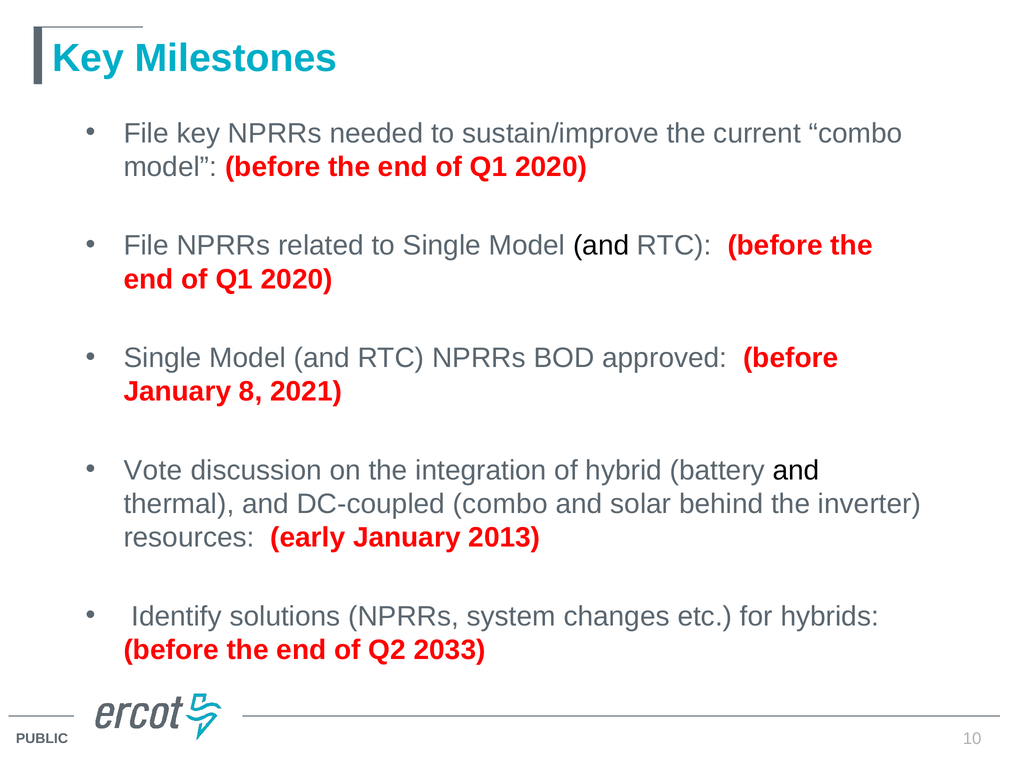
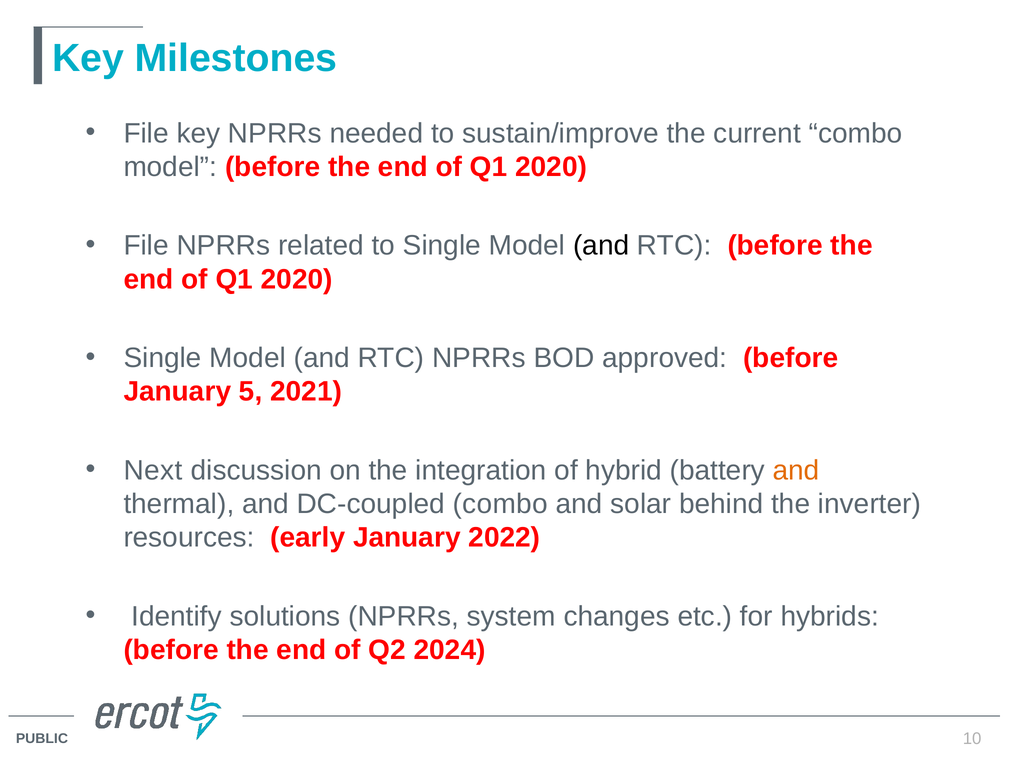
8: 8 -> 5
Vote: Vote -> Next
and at (796, 470) colour: black -> orange
2013: 2013 -> 2022
2033: 2033 -> 2024
